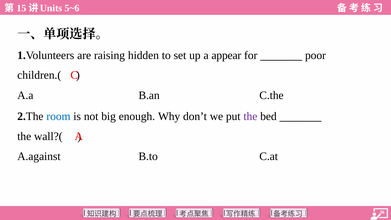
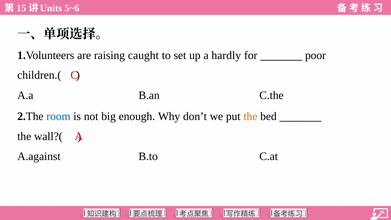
hidden: hidden -> caught
appear: appear -> hardly
the at (250, 116) colour: purple -> orange
